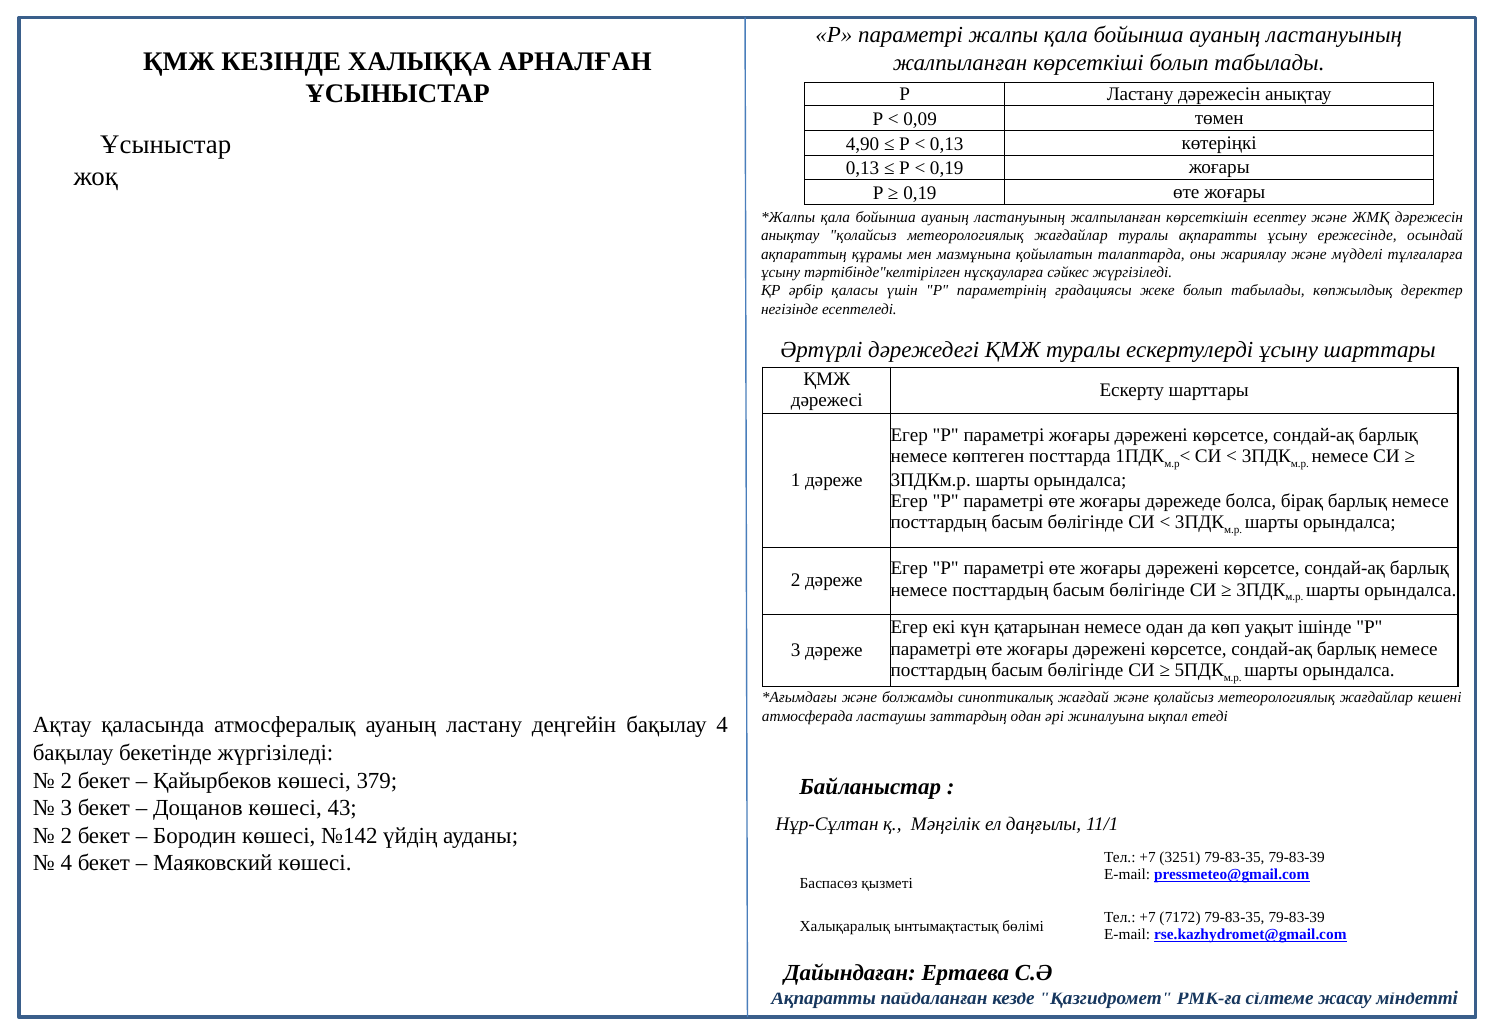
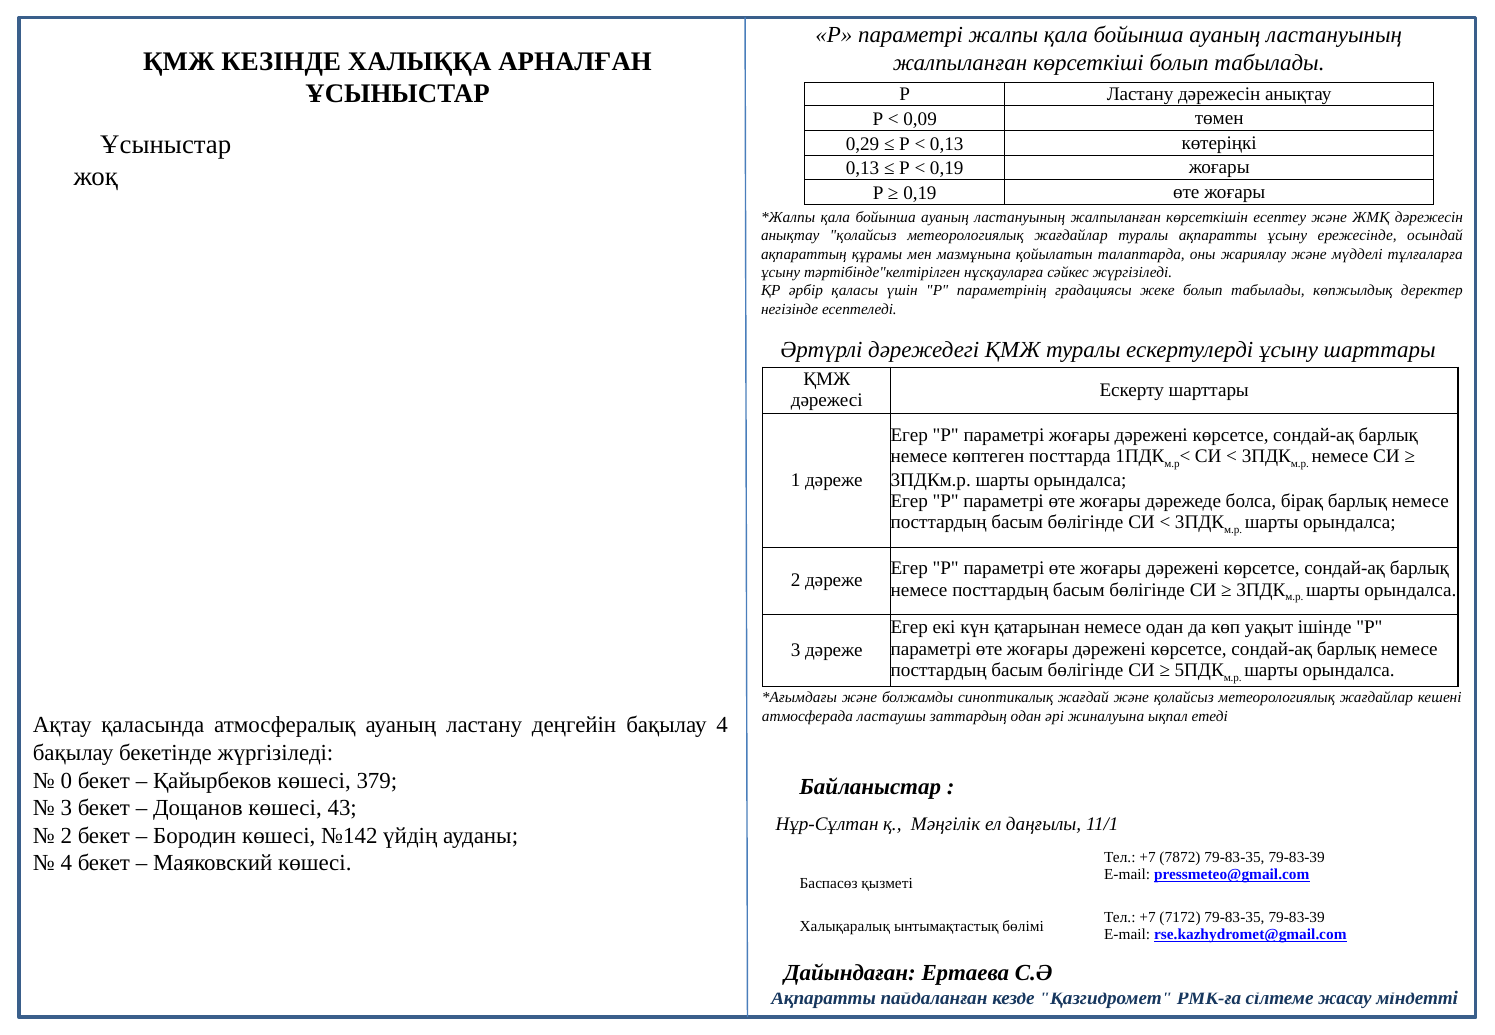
4,90: 4,90 -> 0,29
2 at (66, 781): 2 -> 0
3251: 3251 -> 7872
